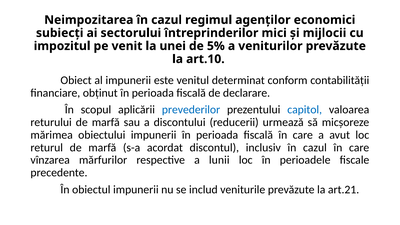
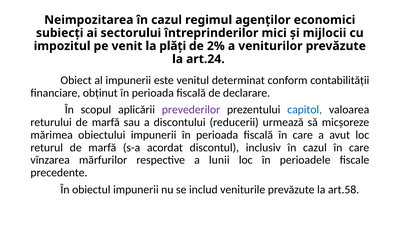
unei: unei -> plăți
5%: 5% -> 2%
art.10: art.10 -> art.24
prevederilor colour: blue -> purple
art.21: art.21 -> art.58
